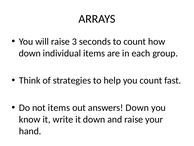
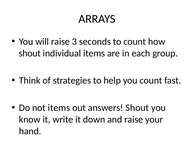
down at (30, 53): down -> shout
answers Down: Down -> Shout
